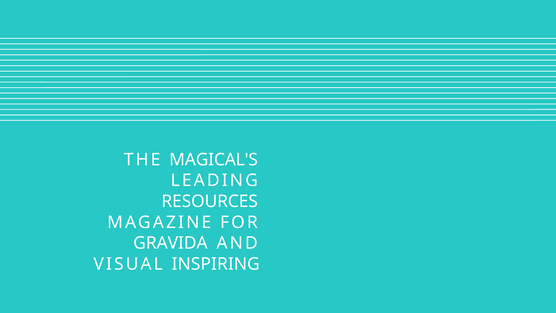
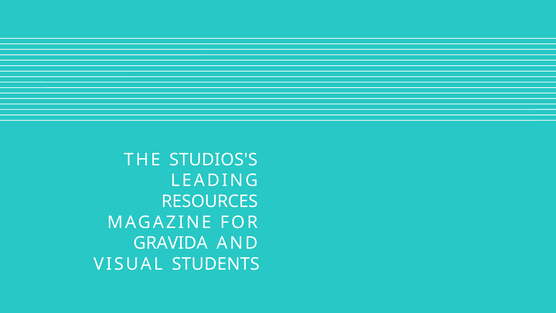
MAGICAL'S: MAGICAL'S -> STUDIOS'S
INSPIRING: INSPIRING -> STUDENTS
